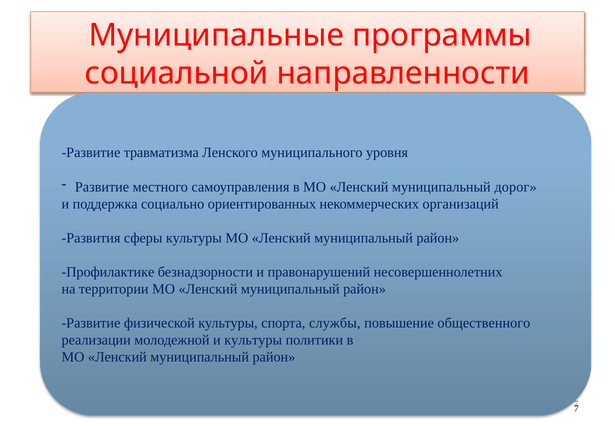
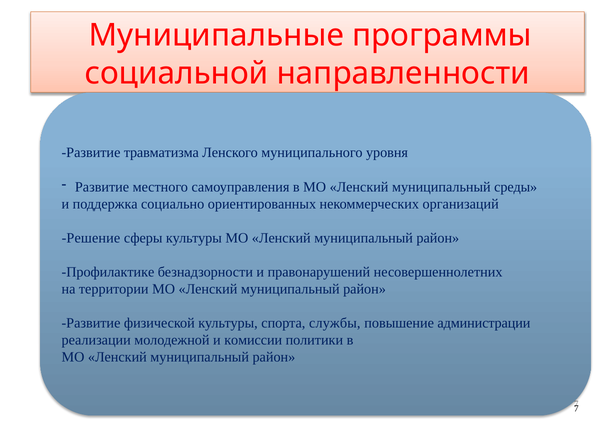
дорог: дорог -> среды
Развития: Развития -> Решение
общественного: общественного -> администрации
и культуры: культуры -> комиссии
